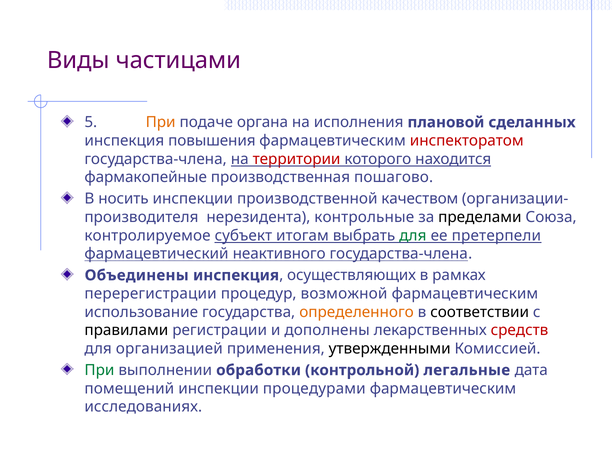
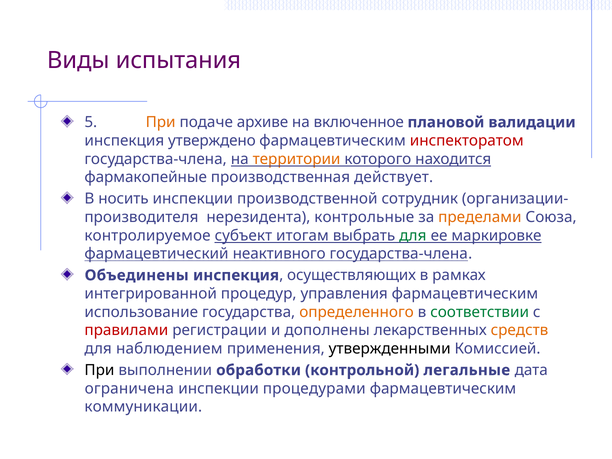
частицами: частицами -> испытания
органа: органа -> архиве
исполнения: исполнения -> включенное
сделанных: сделанных -> валидации
повышения: повышения -> утверждено
территории colour: red -> orange
пошагово: пошагово -> действует
качеством: качеством -> сотрудник
пределами colour: black -> orange
претерпели: претерпели -> маркировке
перерегистрации: перерегистрации -> интегрированной
возможной: возможной -> управления
соответствии colour: black -> green
правилами colour: black -> red
средств colour: red -> orange
организацией: организацией -> наблюдением
При at (99, 370) colour: green -> black
помещений: помещений -> ограничена
исследованиях: исследованиях -> коммуникации
